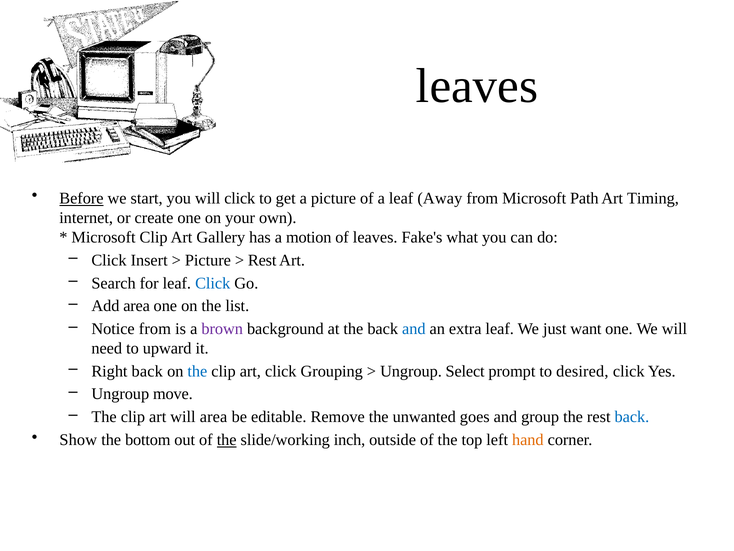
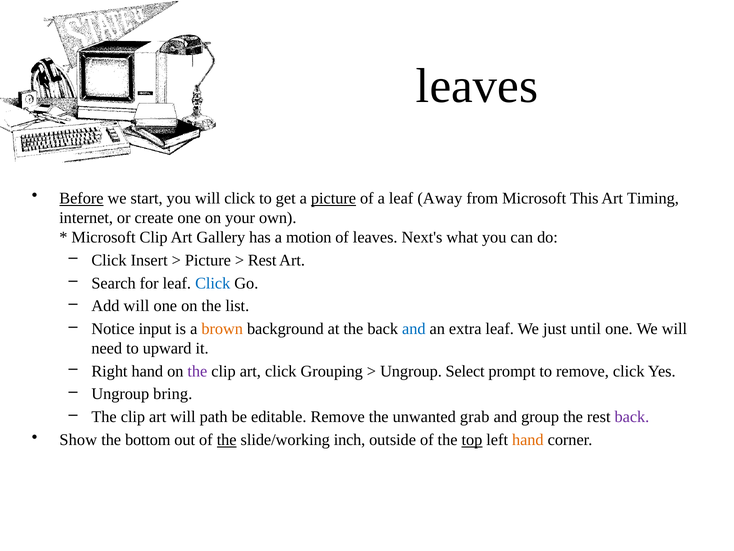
picture at (333, 198) underline: none -> present
Path: Path -> This
Fake's: Fake's -> Next's
Add area: area -> will
Notice from: from -> input
brown colour: purple -> orange
want: want -> until
Right back: back -> hand
the at (197, 371) colour: blue -> purple
to desired: desired -> remove
move: move -> bring
will area: area -> path
goes: goes -> grab
back at (632, 417) colour: blue -> purple
top underline: none -> present
